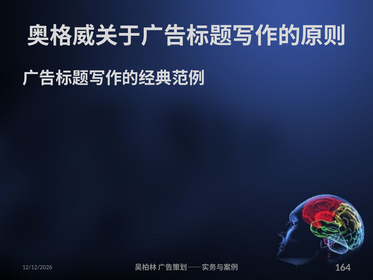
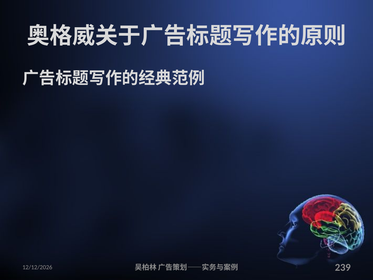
164: 164 -> 239
